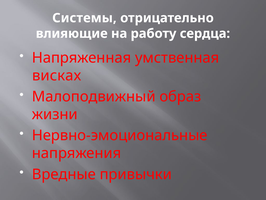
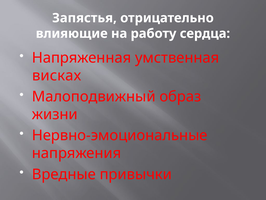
Системы: Системы -> Запястья
